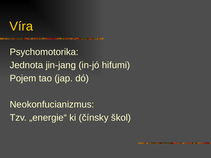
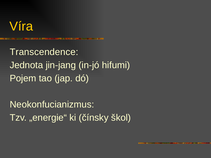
Psychomotorika: Psychomotorika -> Transcendence
